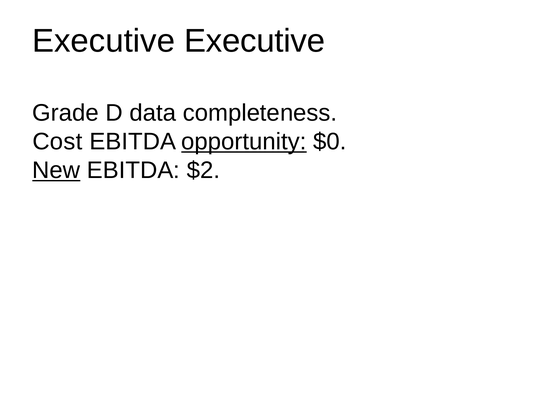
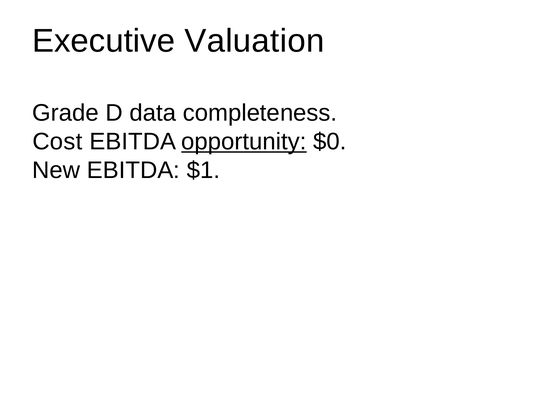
Executive Executive: Executive -> Valuation
New underline: present -> none
$2: $2 -> $1
